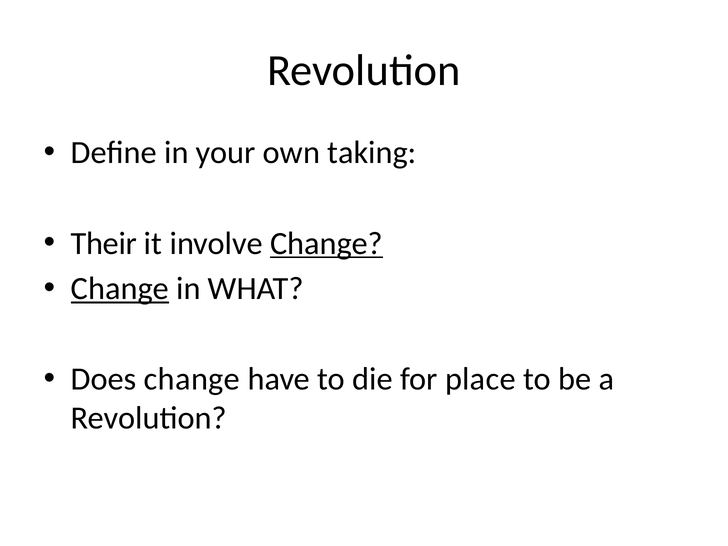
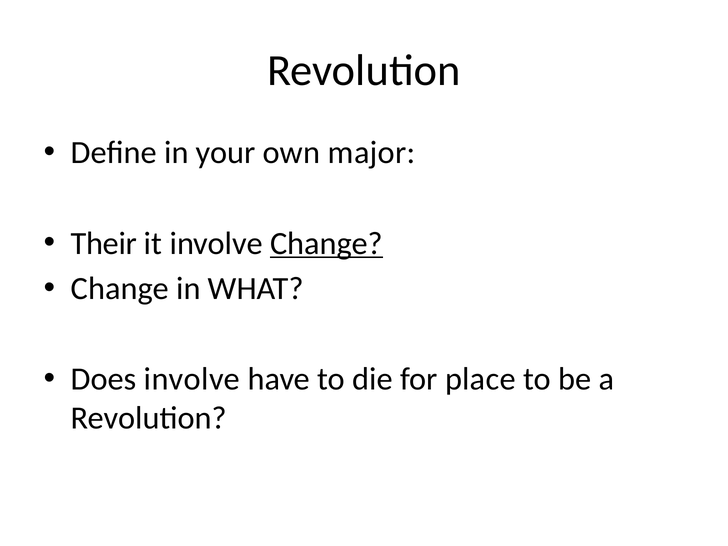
taking: taking -> major
Change at (120, 289) underline: present -> none
Does change: change -> involve
